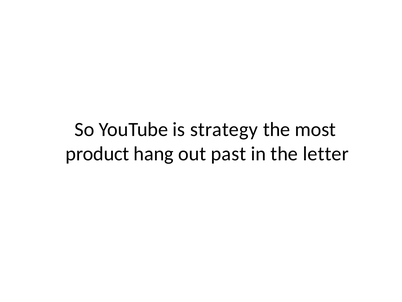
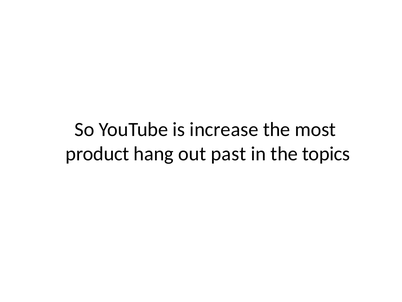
strategy: strategy -> increase
letter: letter -> topics
